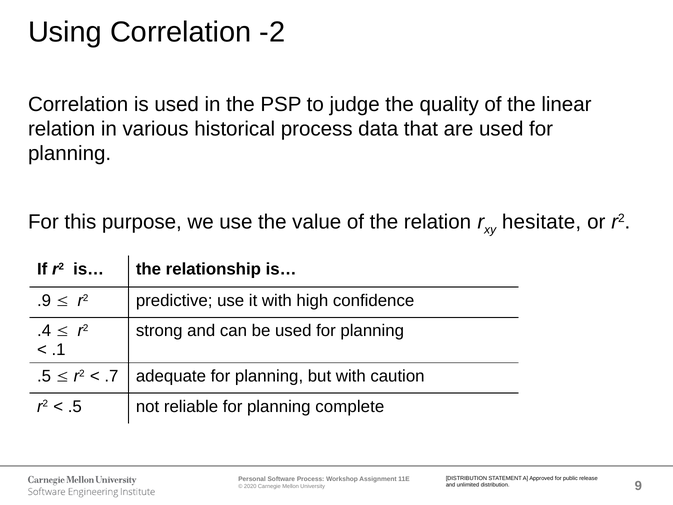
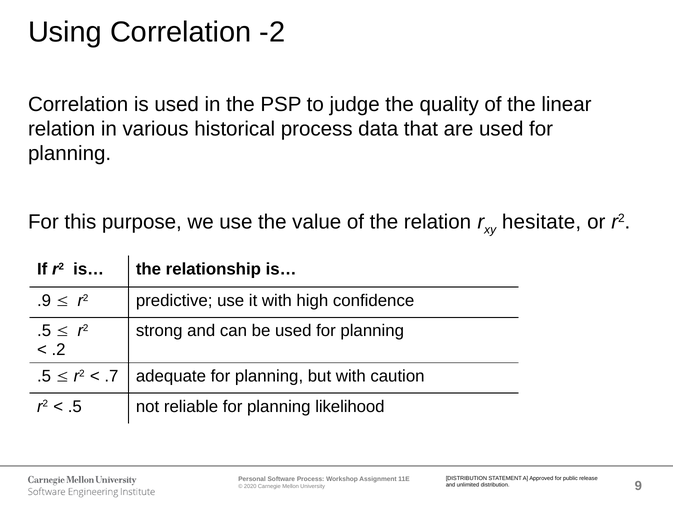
.4 at (44, 331): .4 -> .5
.1: .1 -> .2
complete: complete -> likelihood
